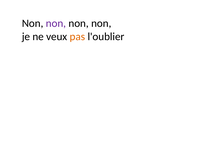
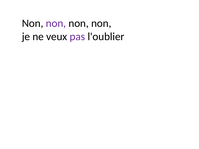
pas colour: orange -> purple
